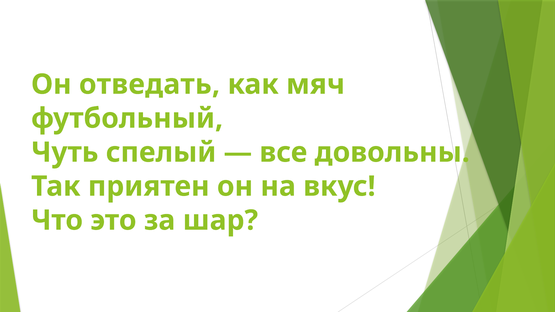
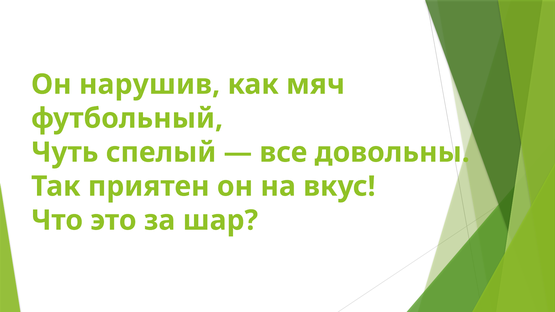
отведать: отведать -> нарушив
